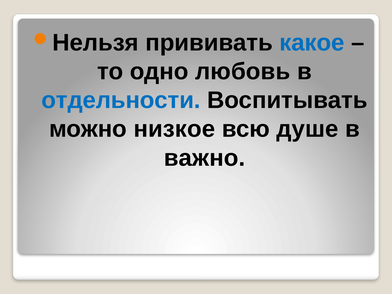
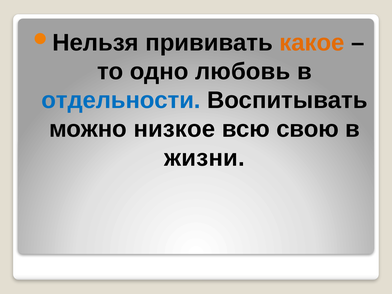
какое colour: blue -> orange
душе: душе -> свою
важно: важно -> жизни
